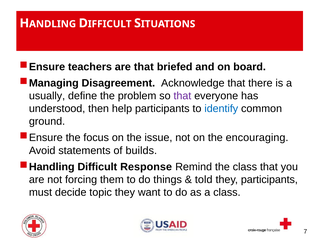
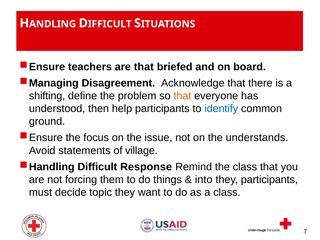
usually: usually -> shifting
that at (182, 96) colour: purple -> orange
encouraging: encouraging -> understands
builds: builds -> village
told: told -> into
